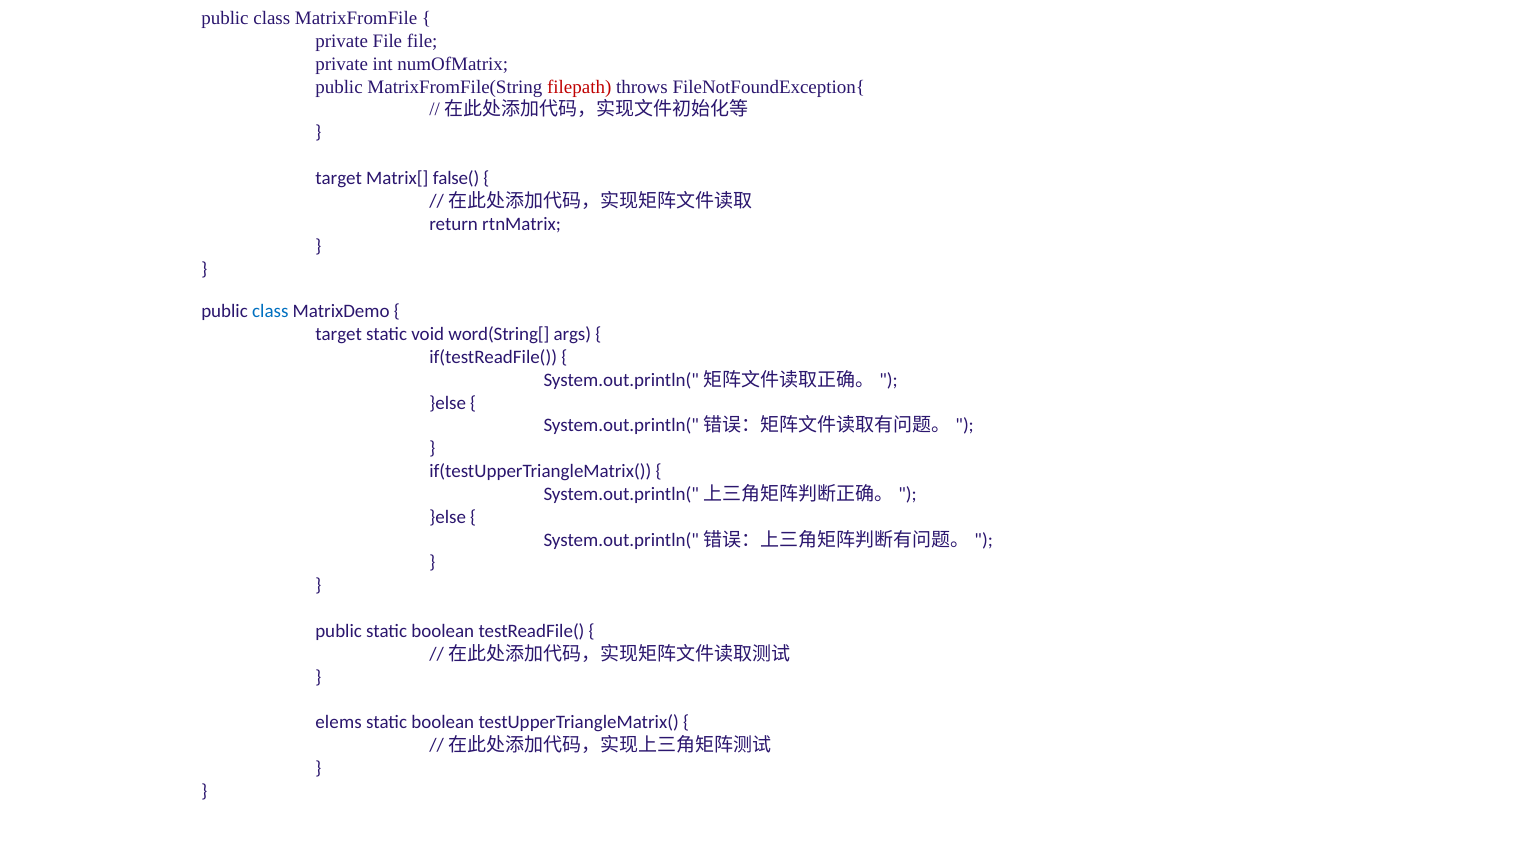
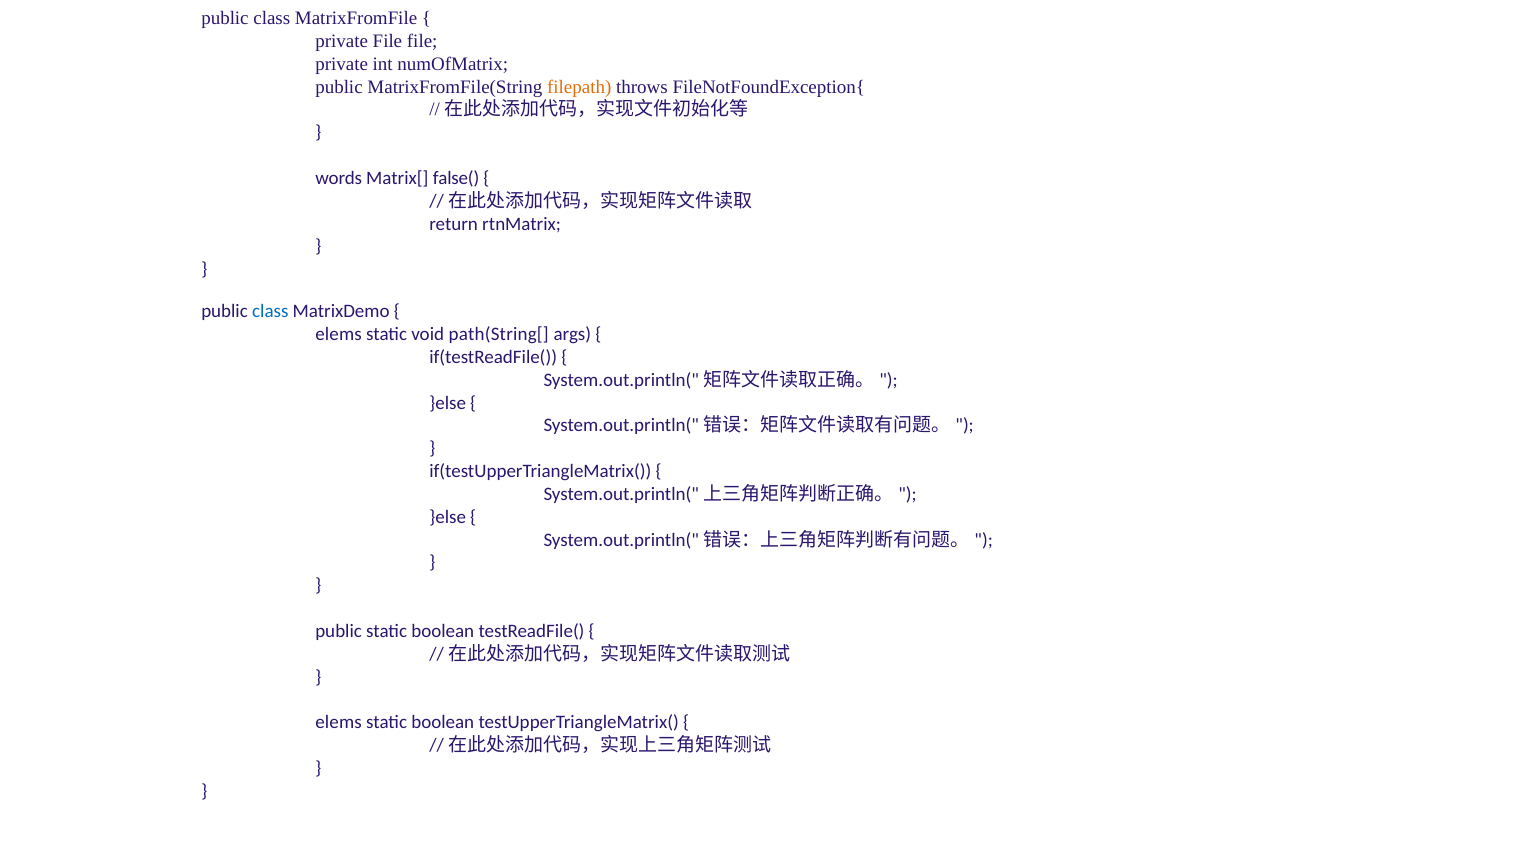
filepath colour: red -> orange
target at (339, 178): target -> words
target at (339, 334): target -> elems
word(String[: word(String[ -> path(String[
